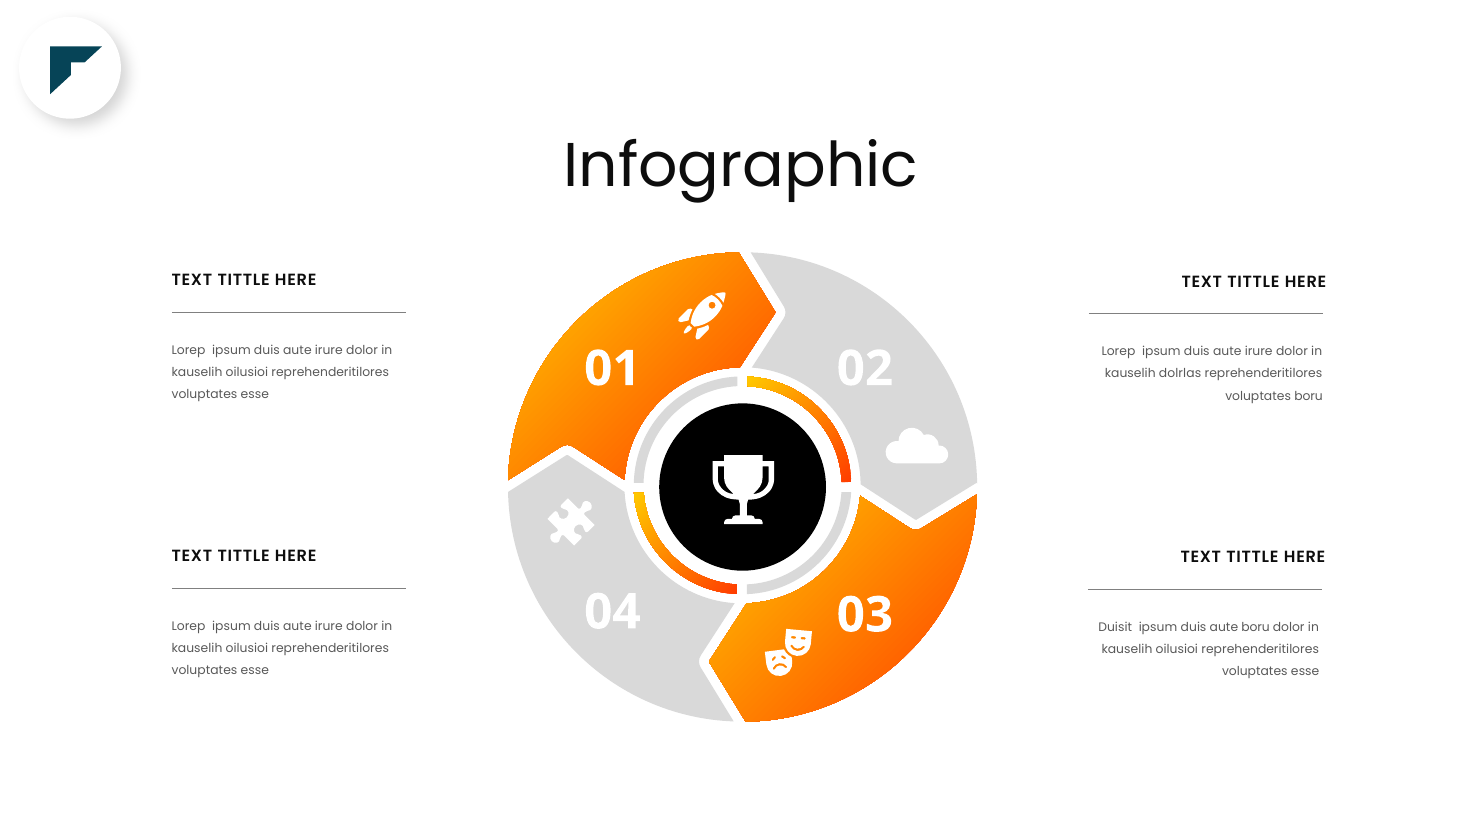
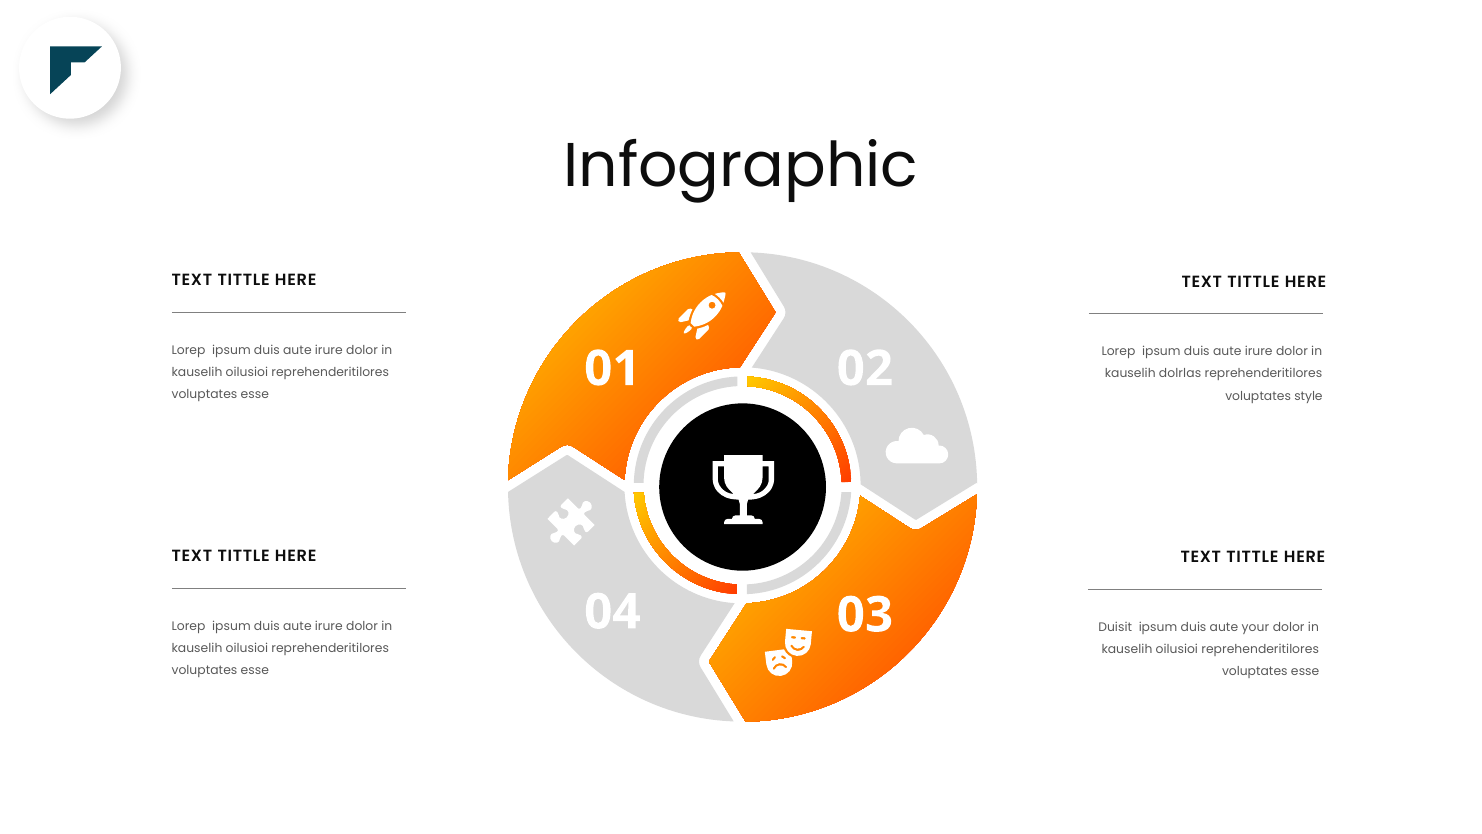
voluptates boru: boru -> style
aute boru: boru -> your
